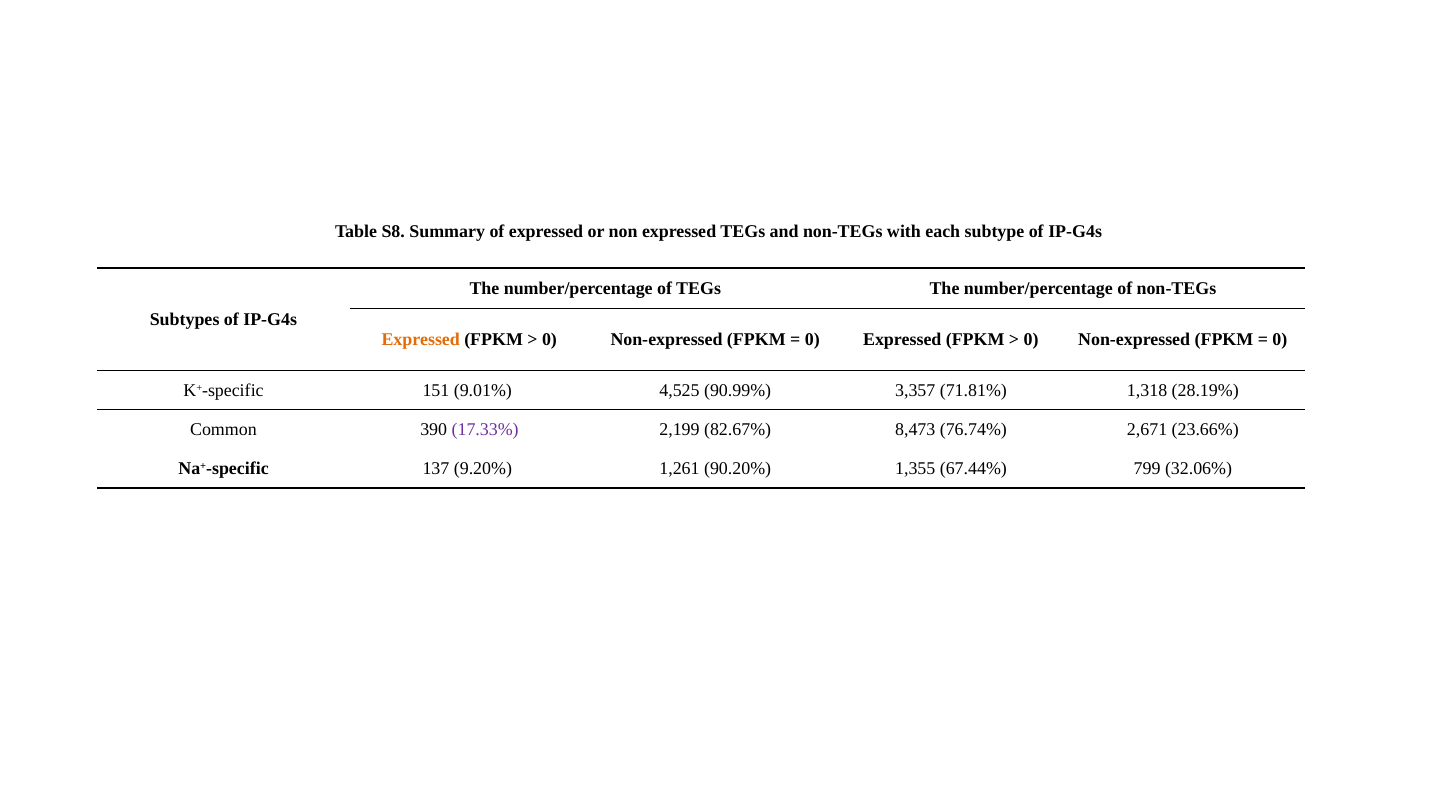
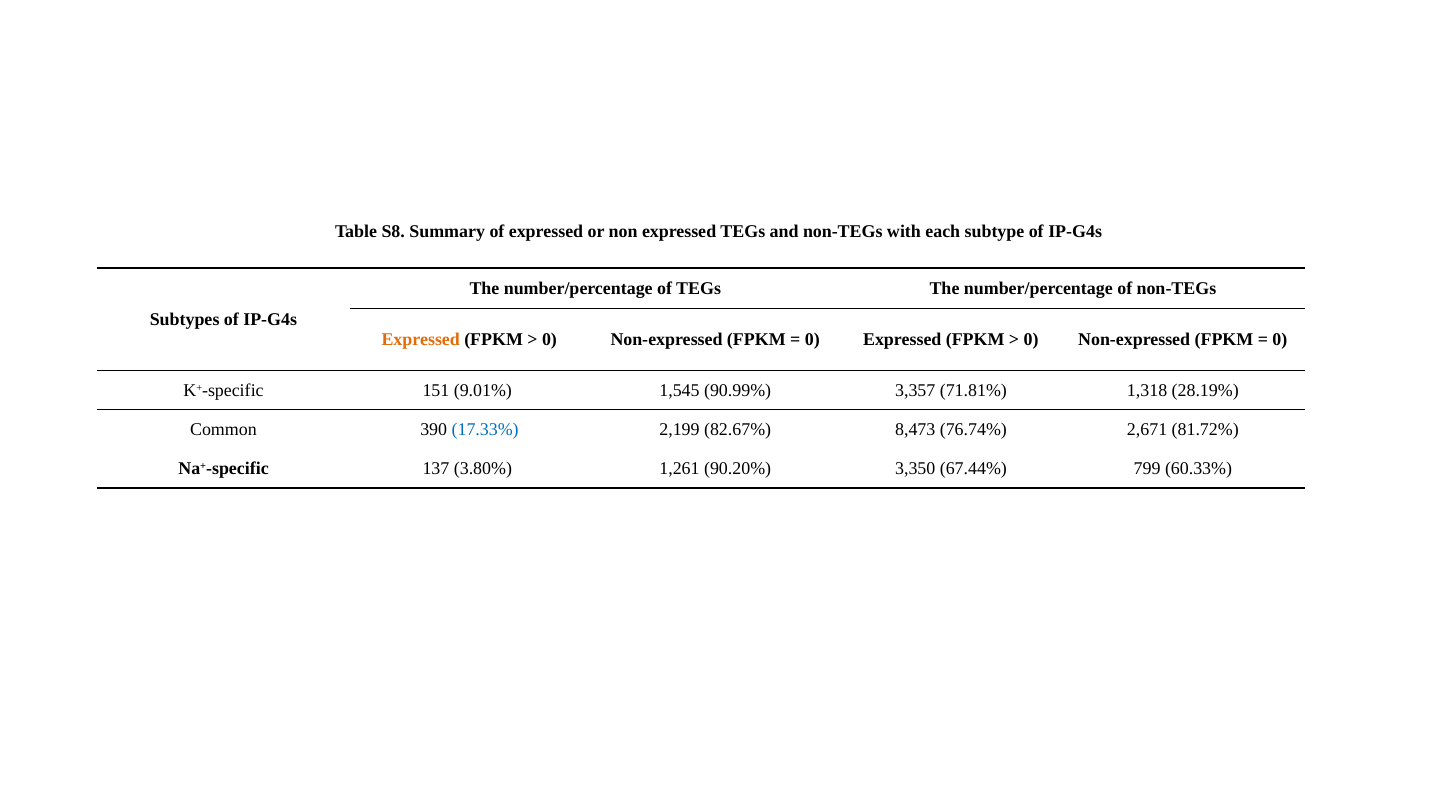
4,525: 4,525 -> 1,545
17.33% colour: purple -> blue
23.66%: 23.66% -> 81.72%
9.20%: 9.20% -> 3.80%
1,355: 1,355 -> 3,350
32.06%: 32.06% -> 60.33%
